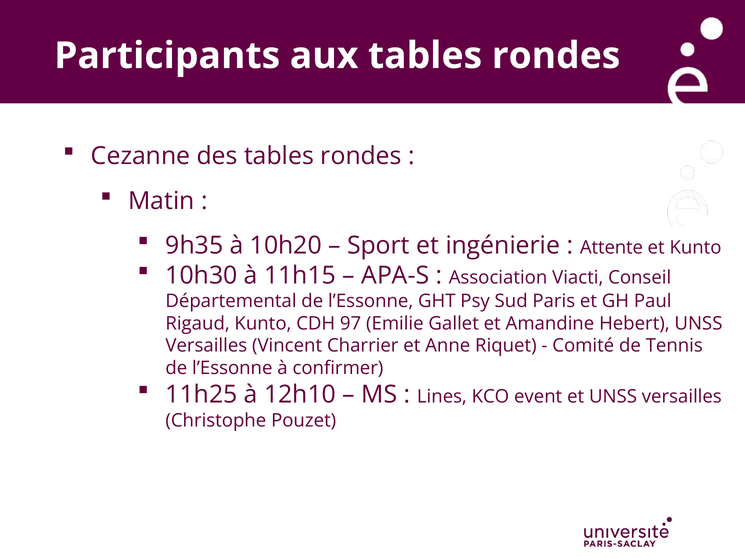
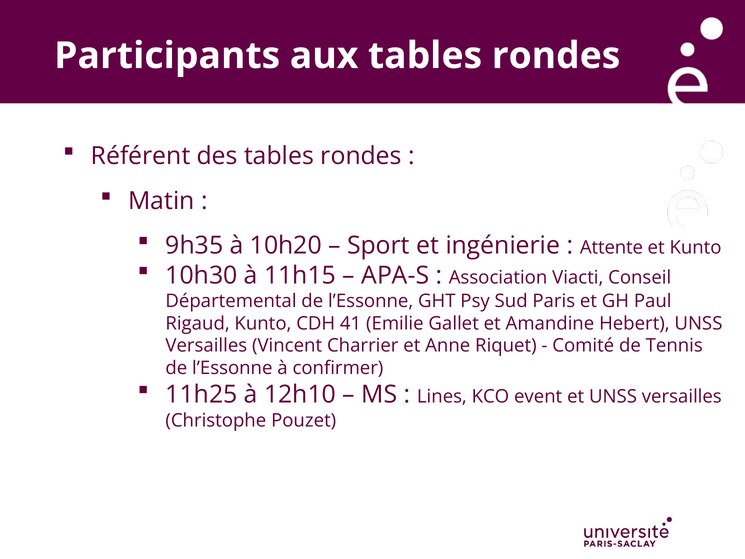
Cezanne: Cezanne -> Référent
97: 97 -> 41
